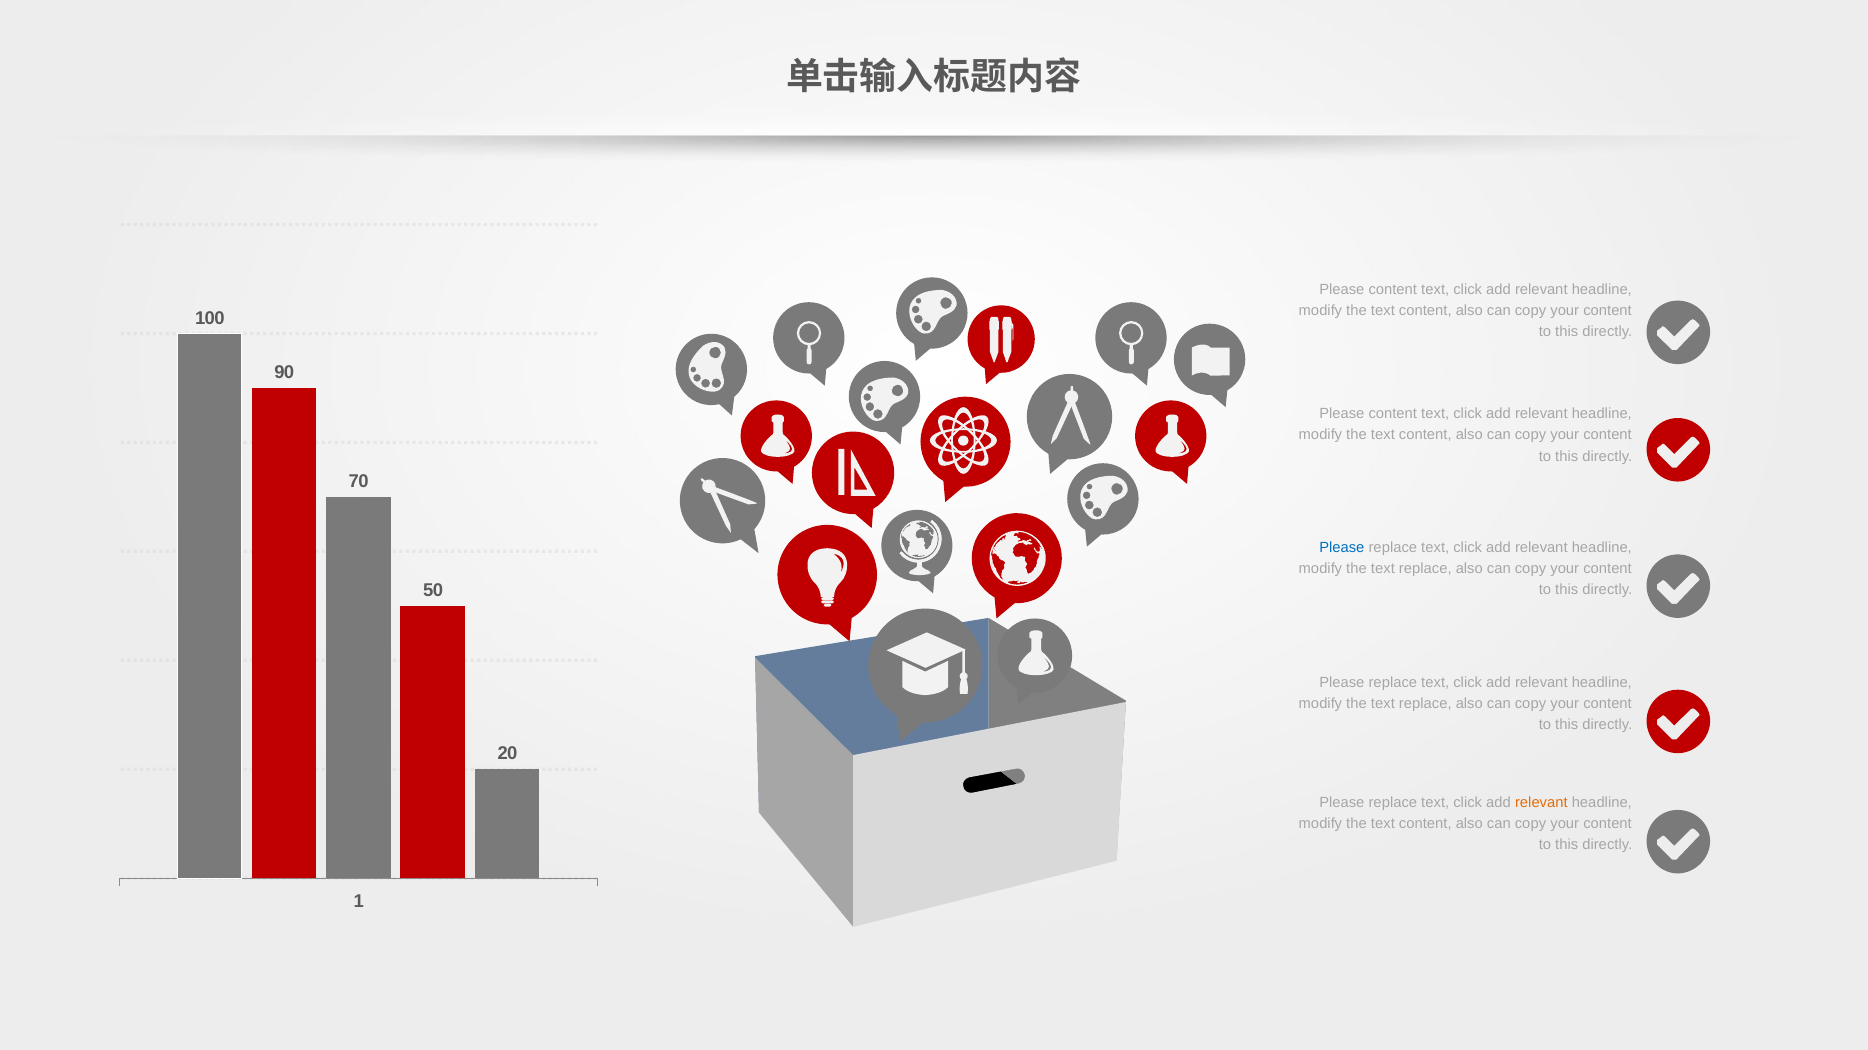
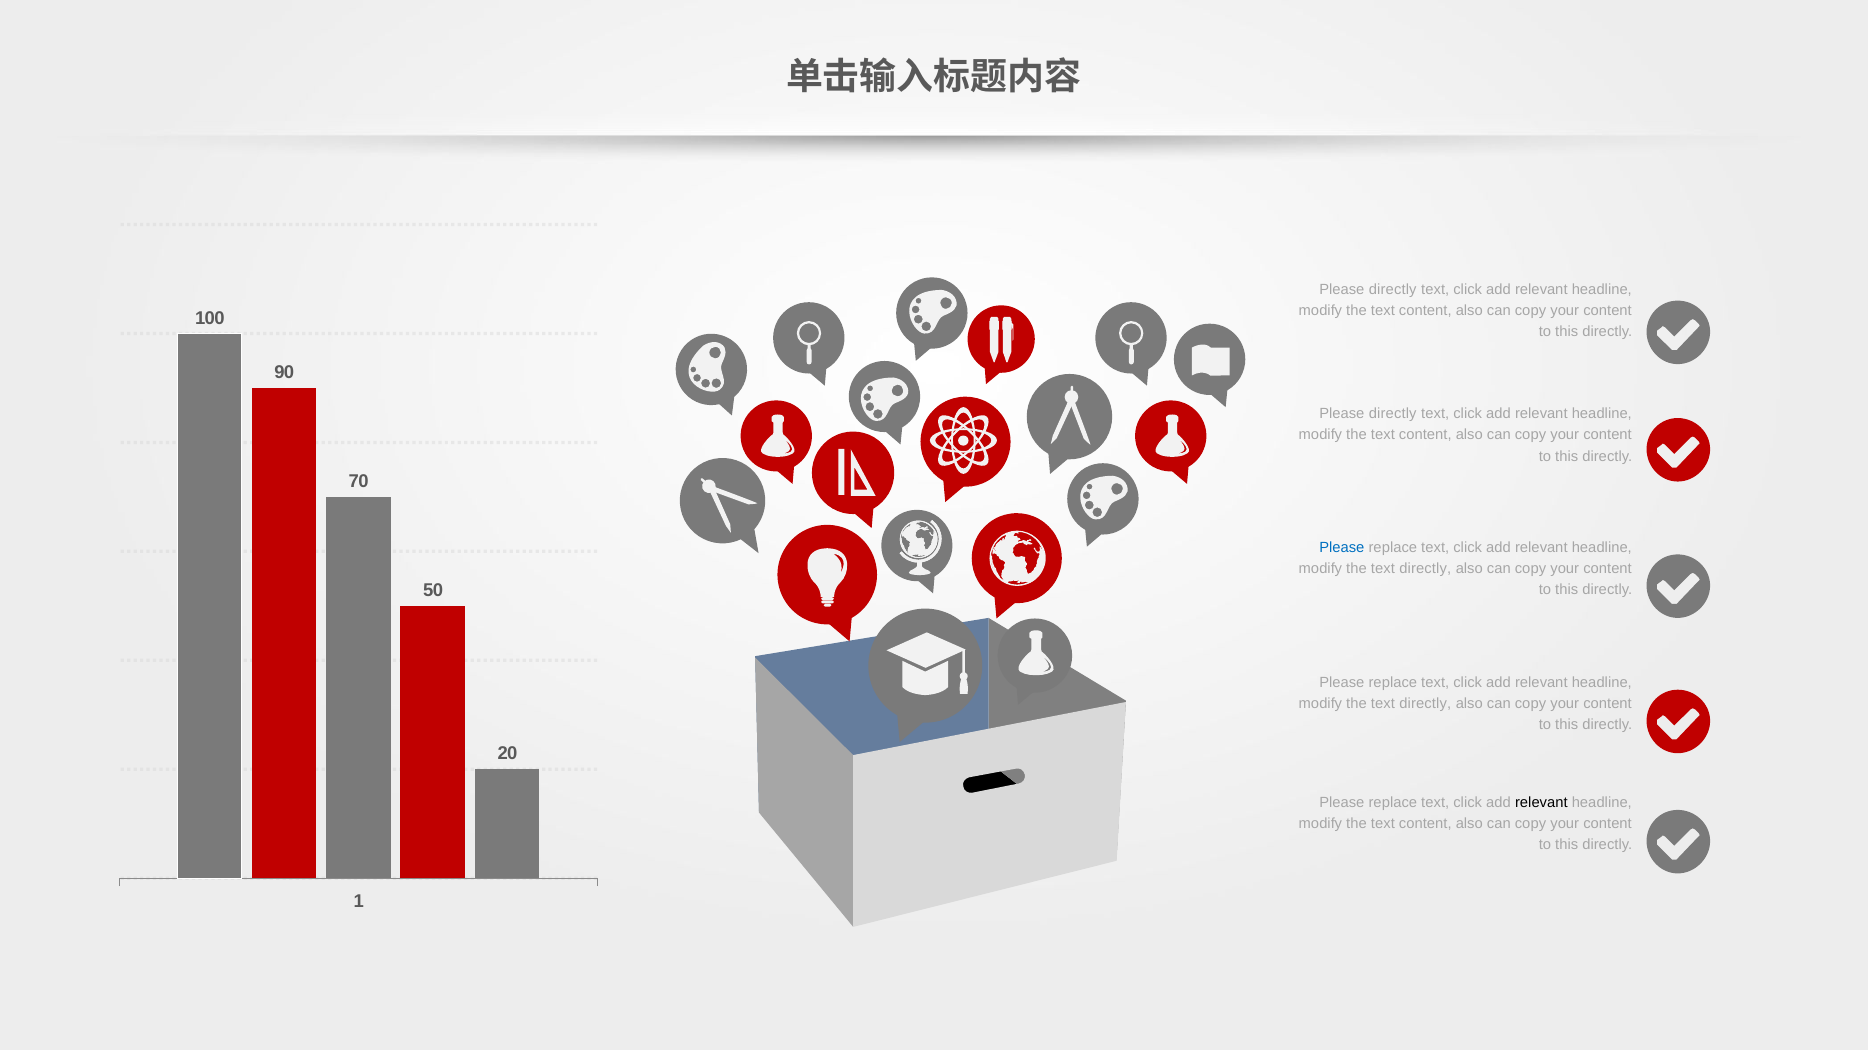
content at (1393, 290): content -> directly
content at (1393, 414): content -> directly
replace at (1425, 569): replace -> directly
replace at (1425, 704): replace -> directly
relevant at (1541, 803) colour: orange -> black
